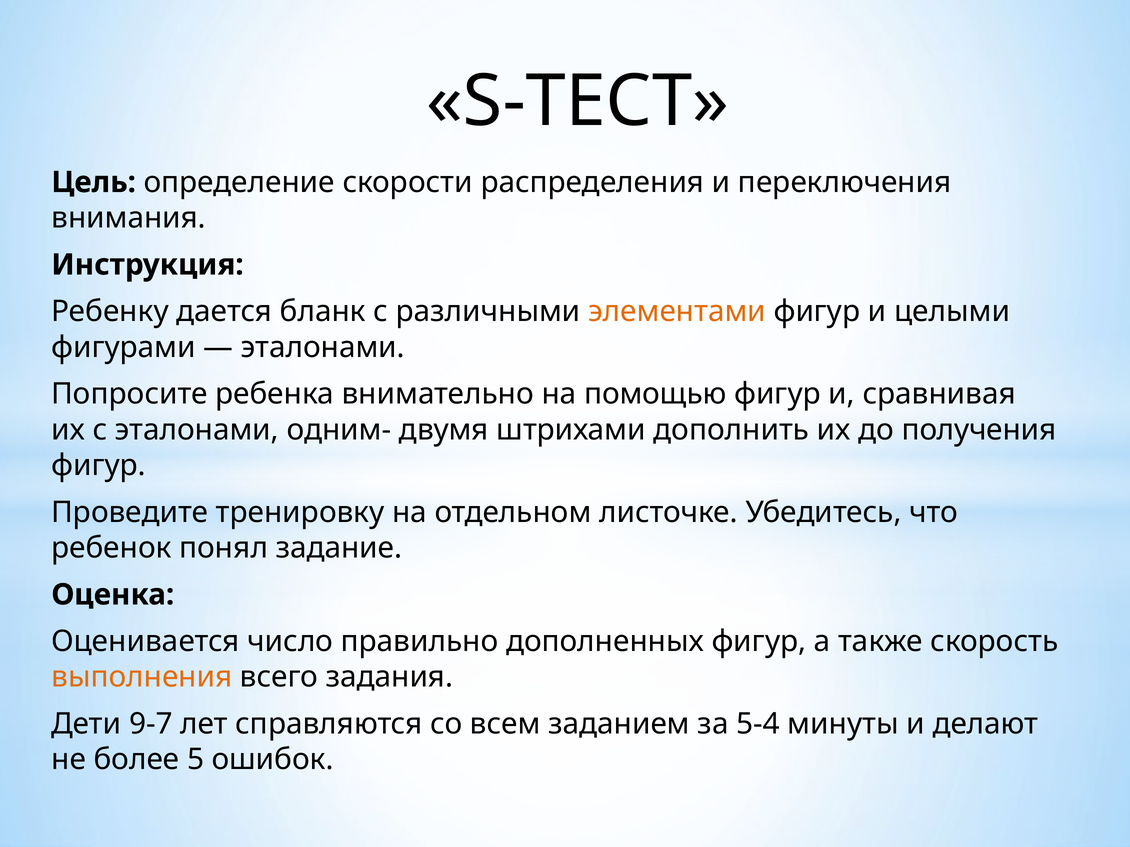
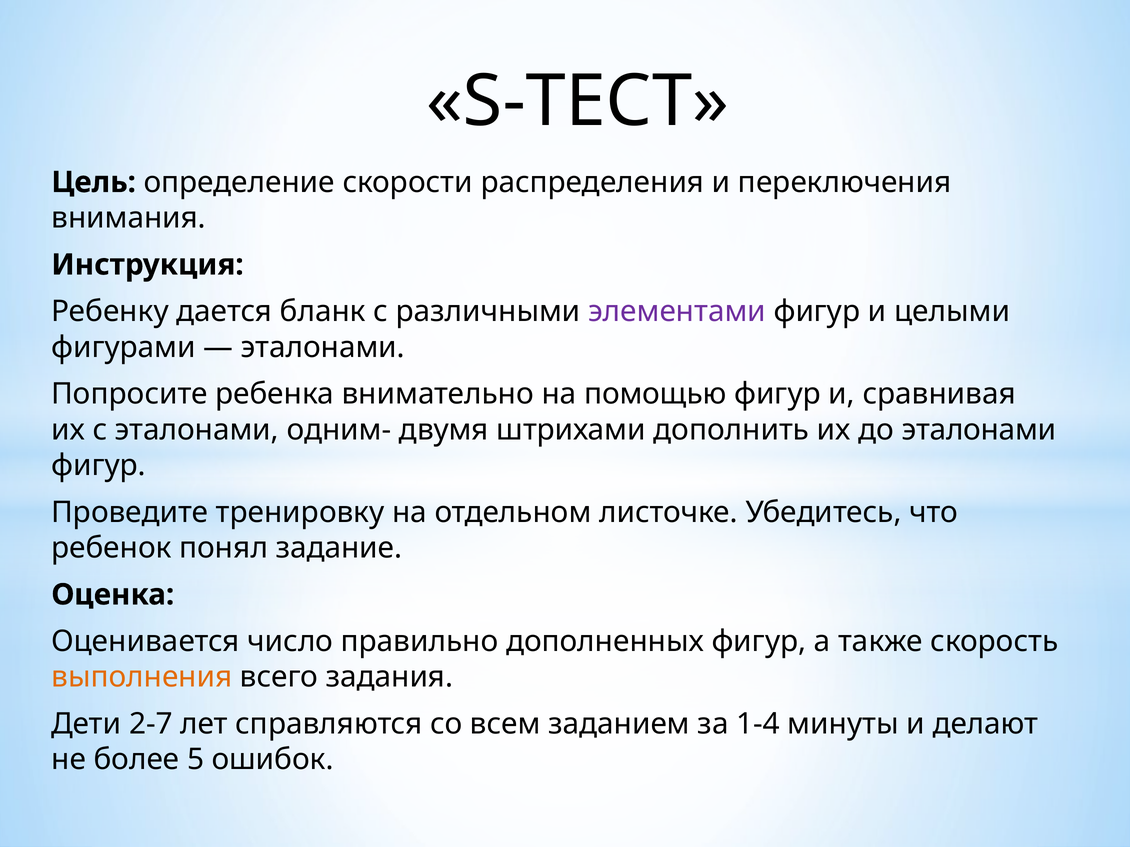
элементами colour: orange -> purple
до получения: получения -> эталонами
9-7: 9-7 -> 2-7
5-4: 5-4 -> 1-4
